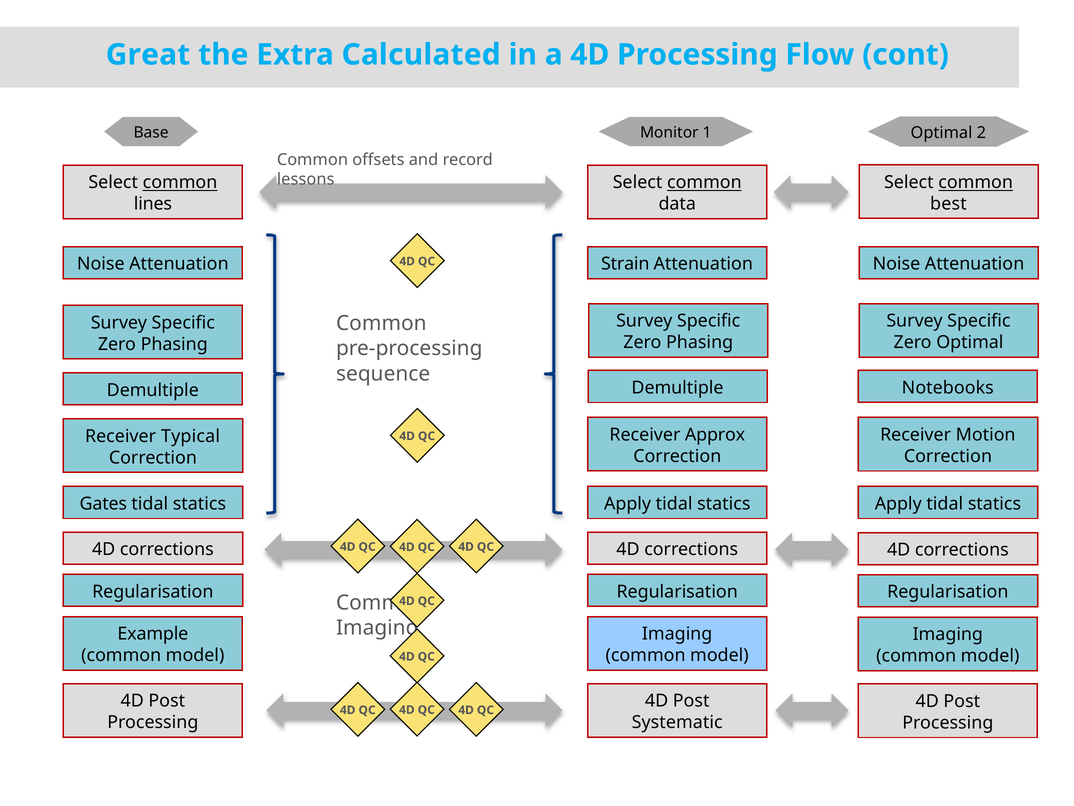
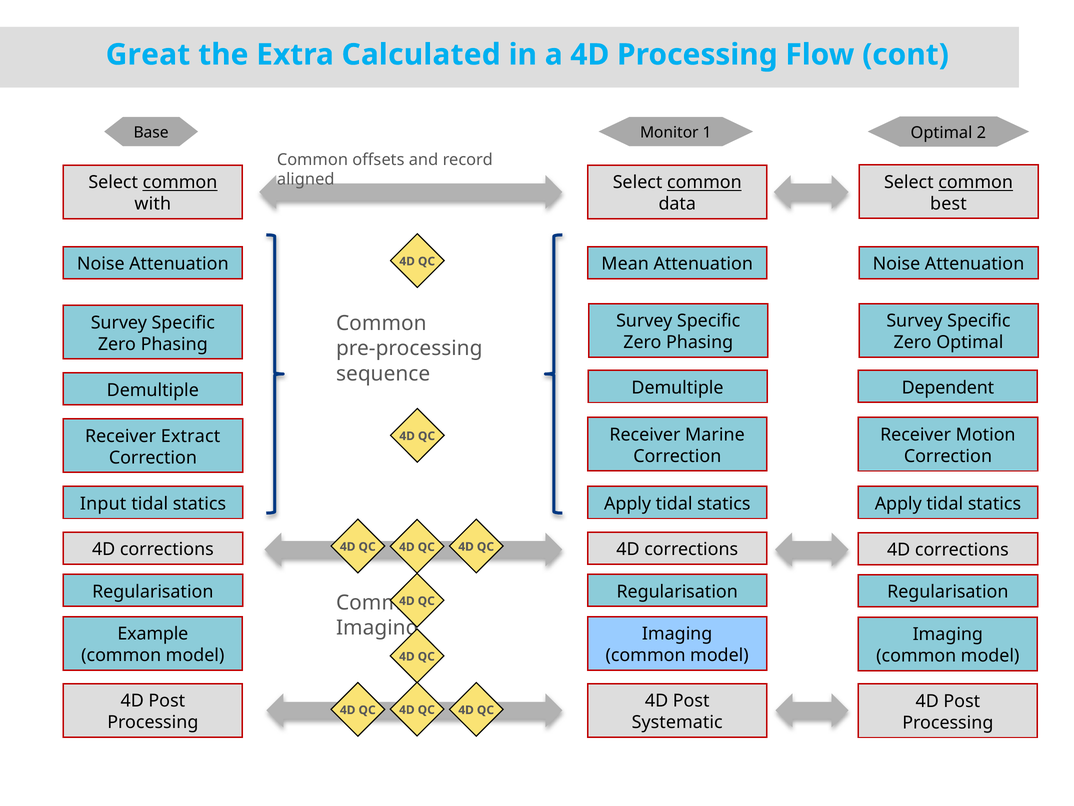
lessons: lessons -> aligned
lines: lines -> with
Strain: Strain -> Mean
Notebooks: Notebooks -> Dependent
Approx: Approx -> Marine
Typical: Typical -> Extract
Gates: Gates -> Input
